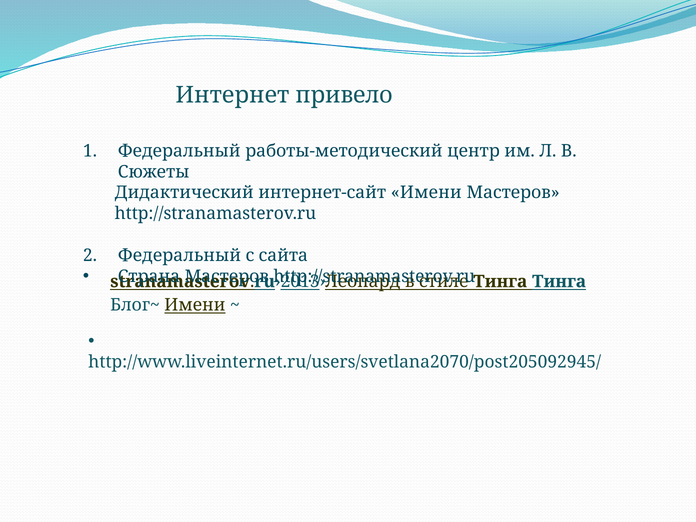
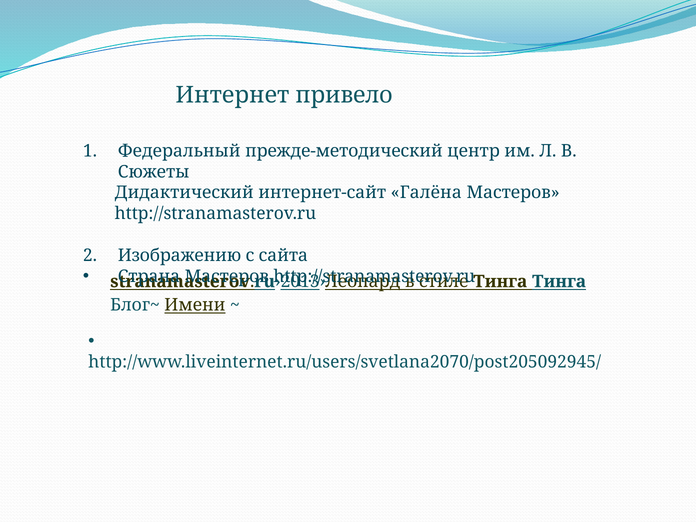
работы-методический: работы-методический -> прежде-методический
интернет-сайт Имени: Имени -> Галёна
Федеральный at (179, 255): Федеральный -> Изображению
